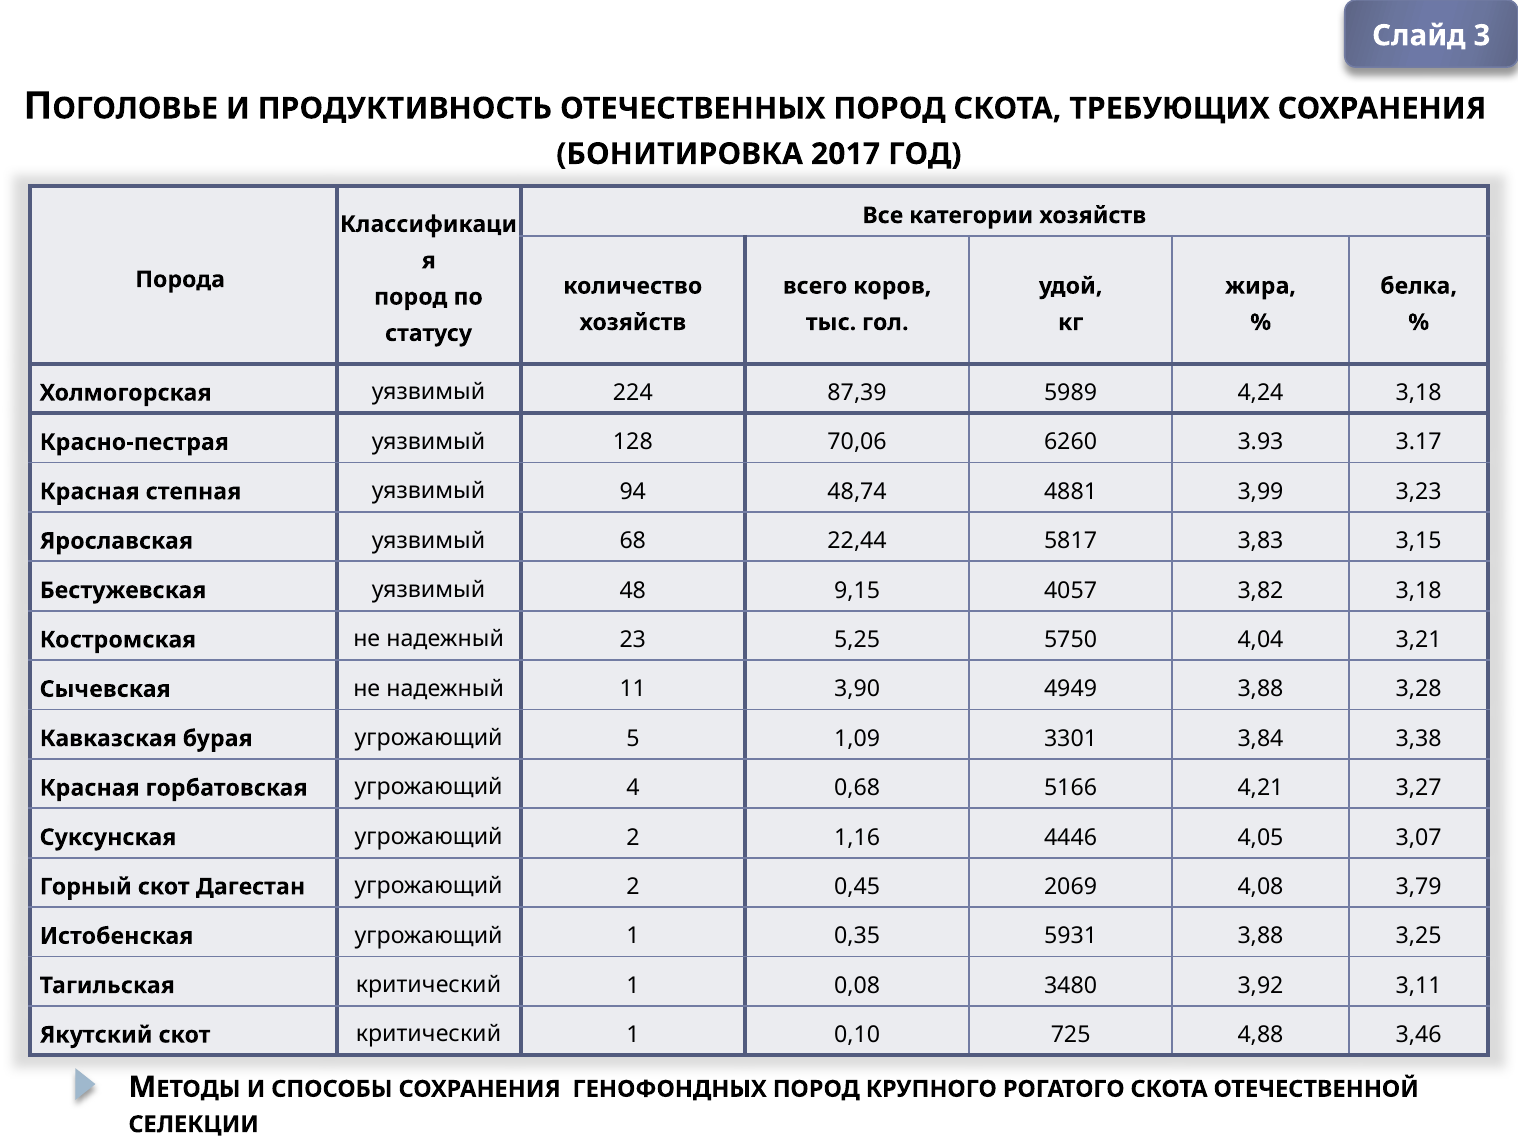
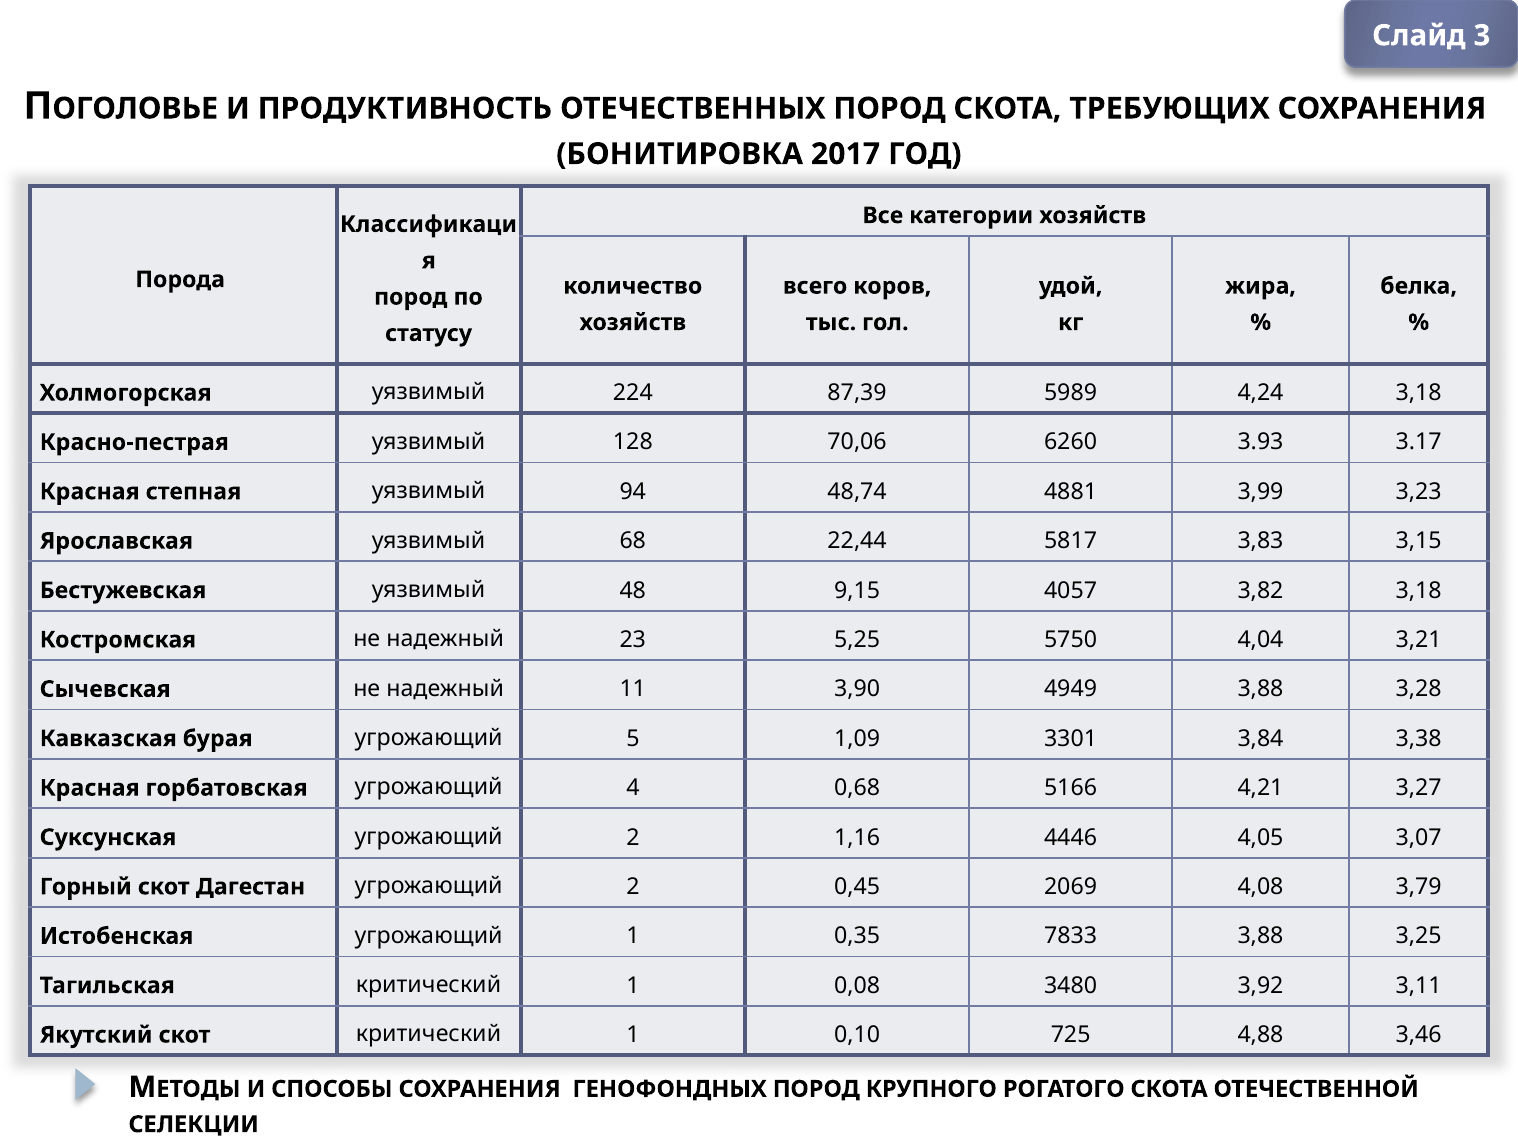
5931: 5931 -> 7833
